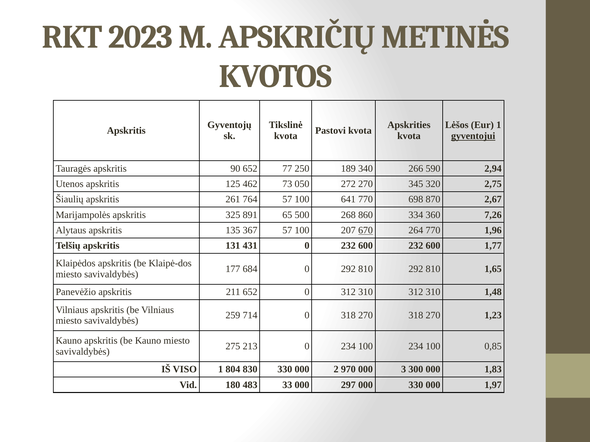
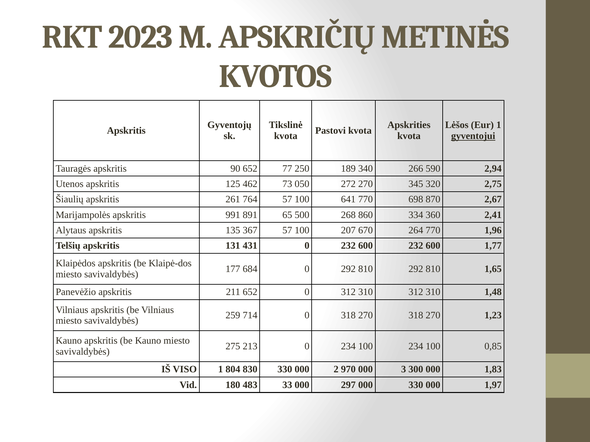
325: 325 -> 991
7,26: 7,26 -> 2,41
670 underline: present -> none
